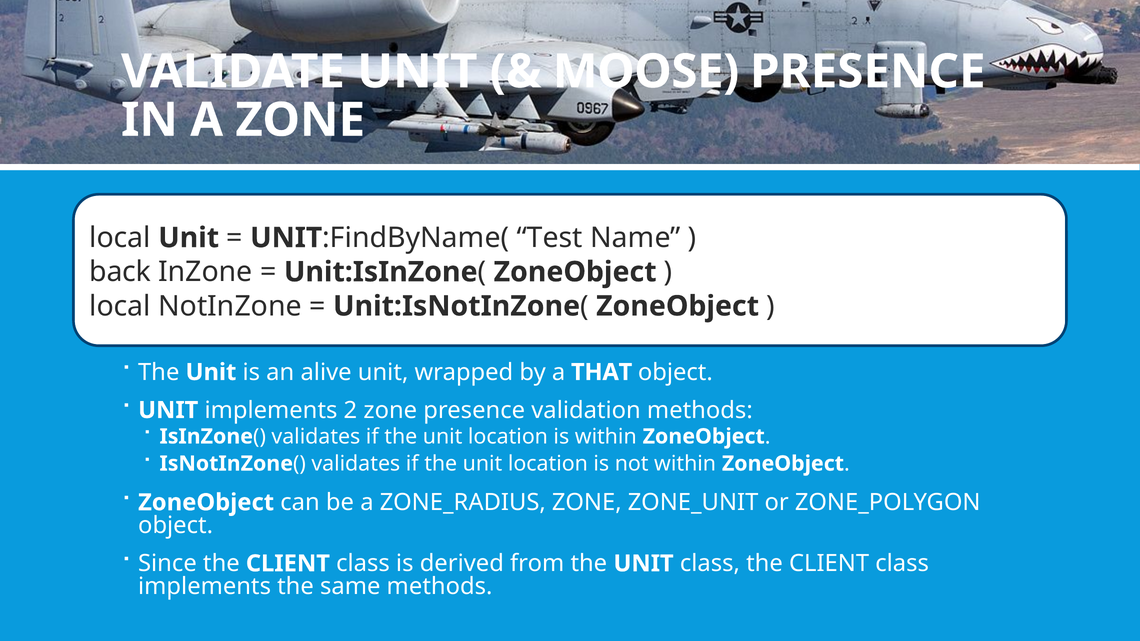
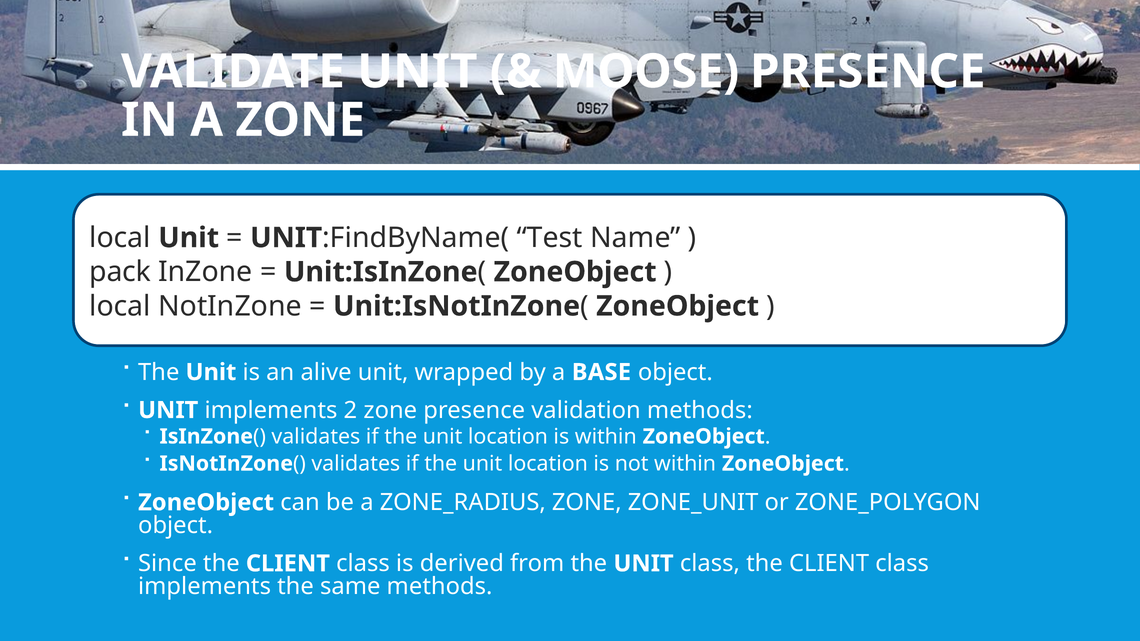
back: back -> pack
THAT: THAT -> BASE
